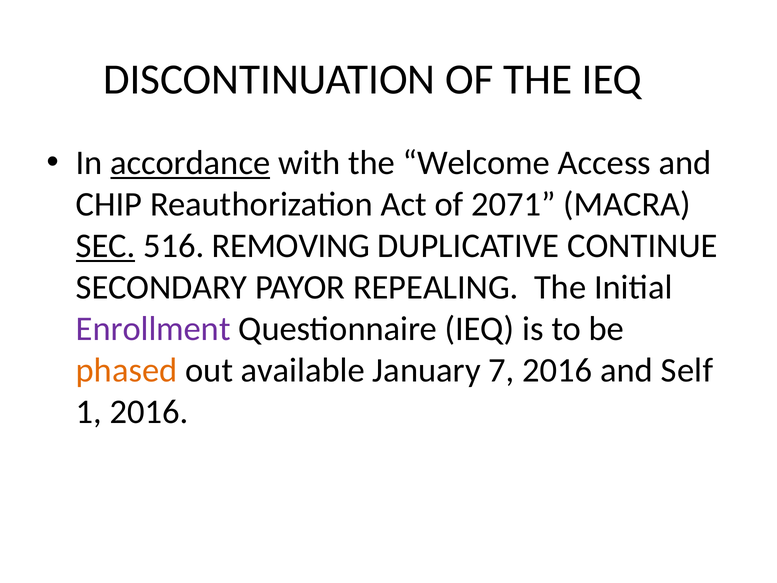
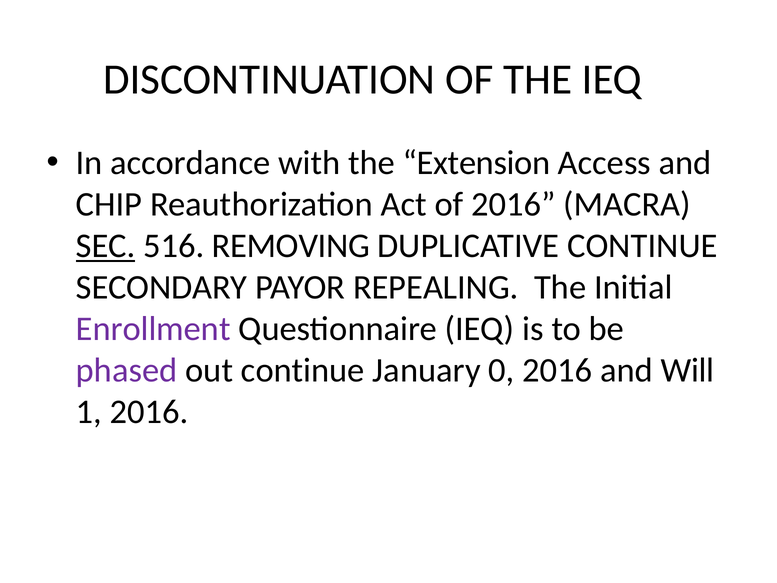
accordance underline: present -> none
Welcome: Welcome -> Extension
of 2071: 2071 -> 2016
phased colour: orange -> purple
out available: available -> continue
7: 7 -> 0
Self: Self -> Will
